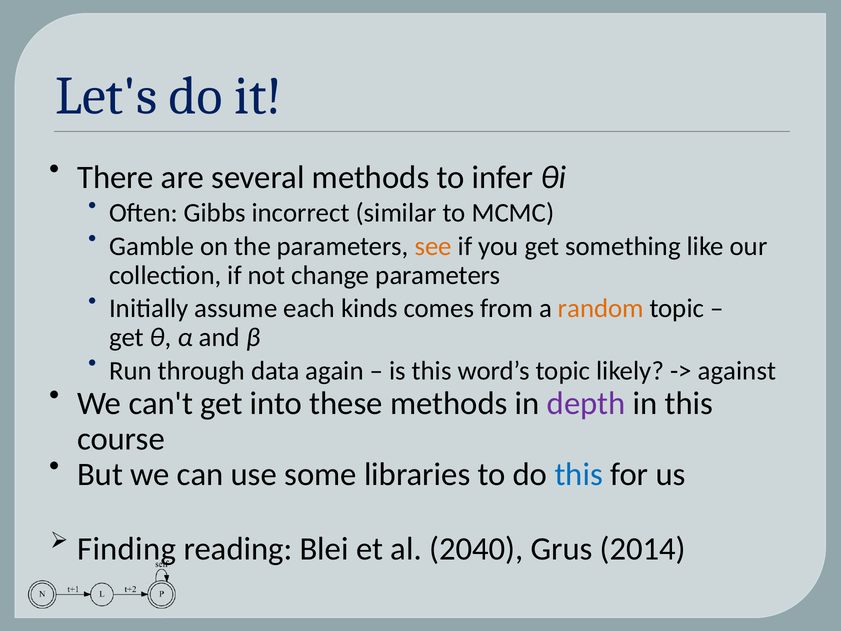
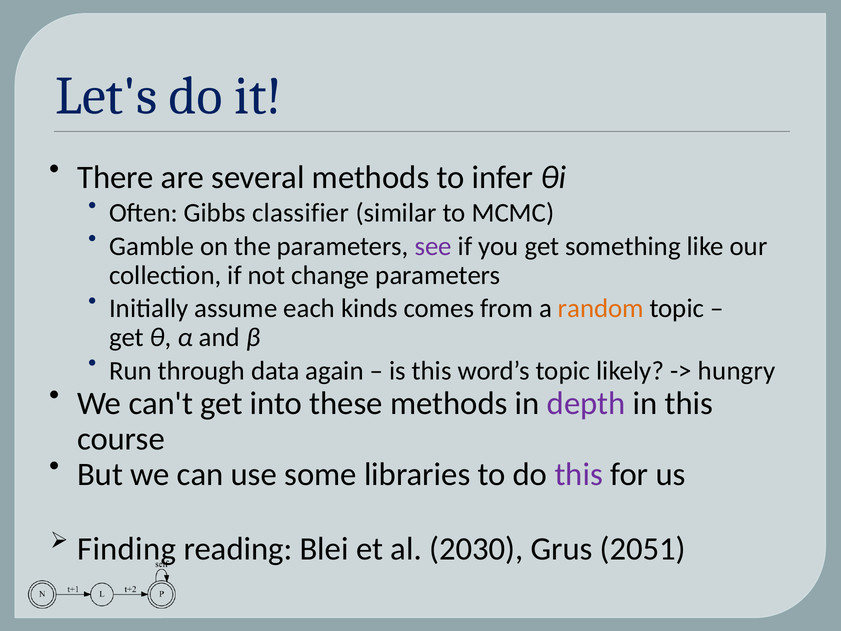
incorrect: incorrect -> classifier
see colour: orange -> purple
against: against -> hungry
this at (579, 474) colour: blue -> purple
2040: 2040 -> 2030
2014: 2014 -> 2051
